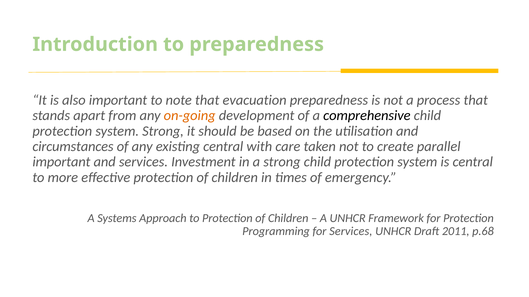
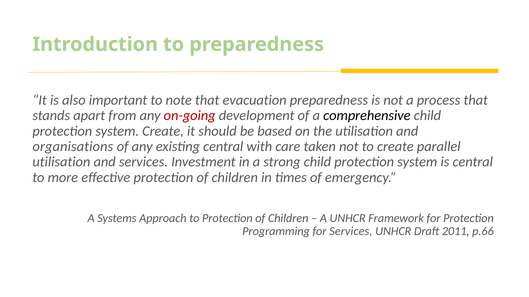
on-going colour: orange -> red
system Strong: Strong -> Create
circumstances: circumstances -> organisations
important at (61, 162): important -> utilisation
p.68: p.68 -> p.66
